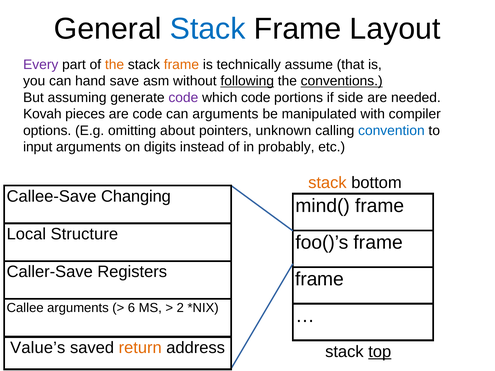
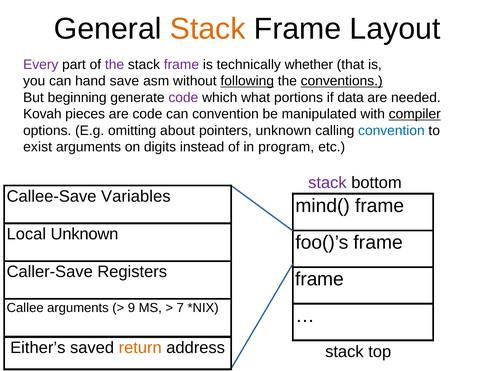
Stack at (208, 29) colour: blue -> orange
the at (115, 65) colour: orange -> purple
frame at (181, 65) colour: orange -> purple
assume: assume -> whether
assuming: assuming -> beginning
which code: code -> what
side: side -> data
can arguments: arguments -> convention
compiler underline: none -> present
input: input -> exist
probably: probably -> program
stack at (327, 183) colour: orange -> purple
Changing: Changing -> Variables
Local Structure: Structure -> Unknown
6: 6 -> 9
2: 2 -> 7
Value’s: Value’s -> Either’s
top underline: present -> none
